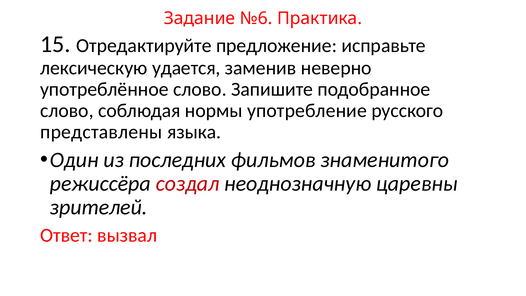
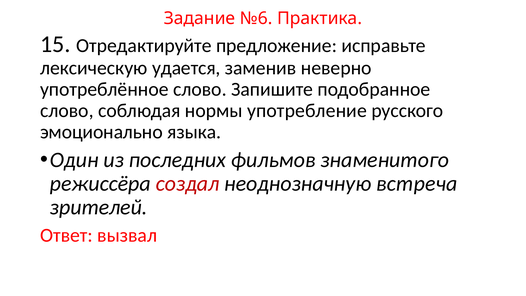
представлены: представлены -> эмоционально
царевны: царевны -> встреча
